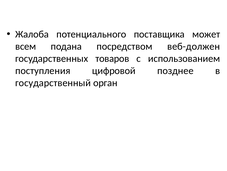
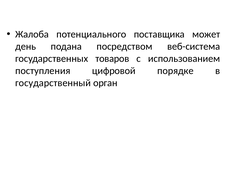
всем: всем -> день
веб-должен: веб-должен -> веб-система
позднее: позднее -> порядке
